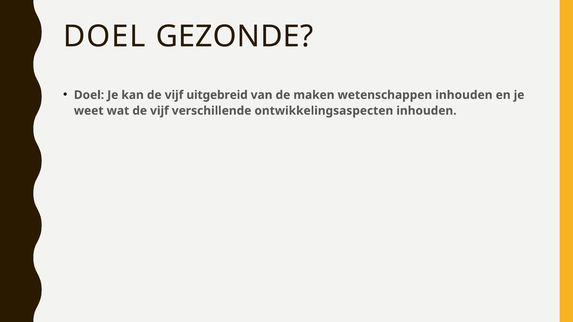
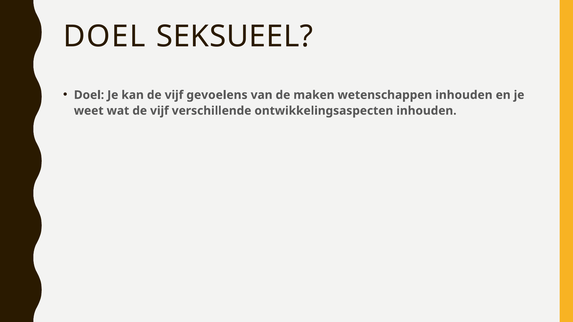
GEZONDE: GEZONDE -> SEKSUEEL
uitgebreid: uitgebreid -> gevoelens
